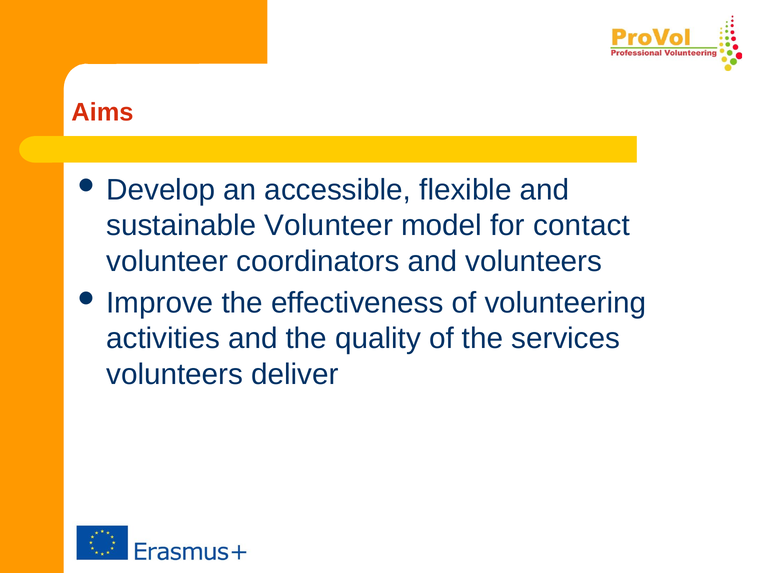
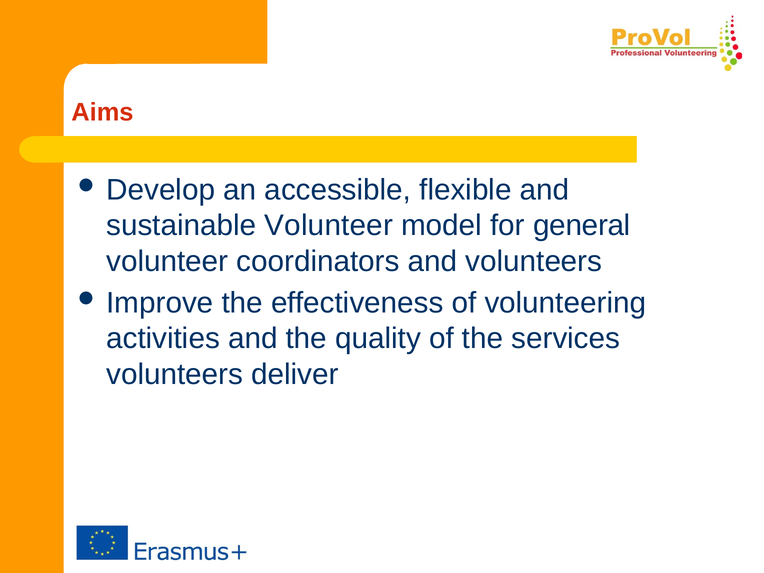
contact: contact -> general
